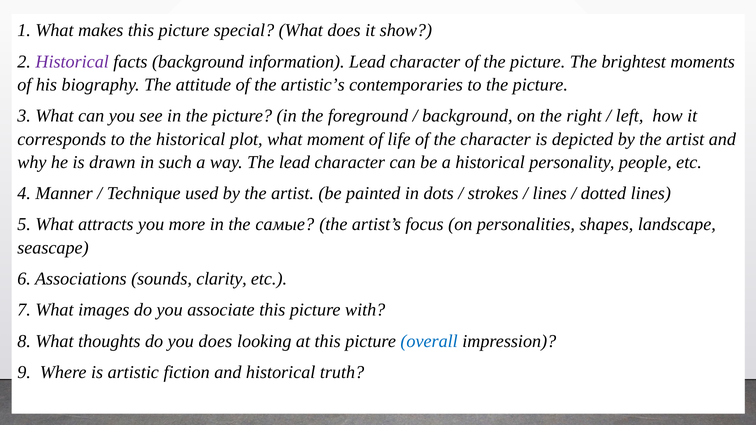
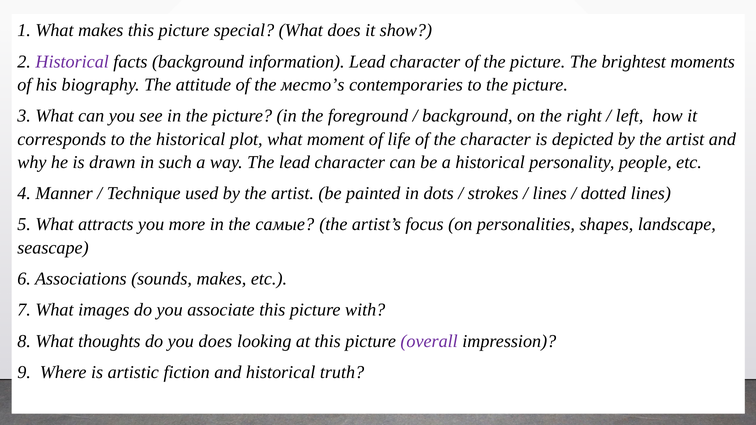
artistic’s: artistic’s -> место’s
sounds clarity: clarity -> makes
overall colour: blue -> purple
